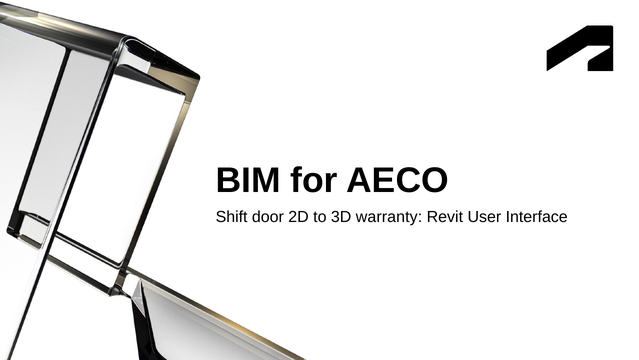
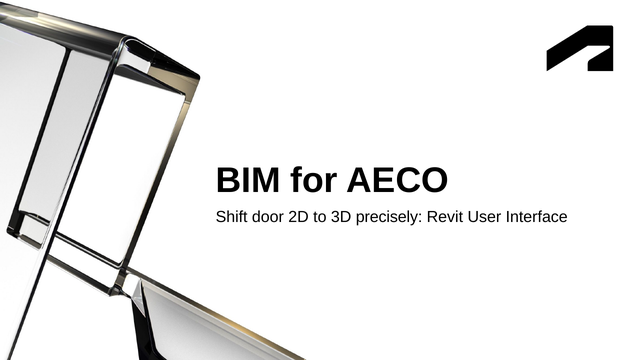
warranty: warranty -> precisely
